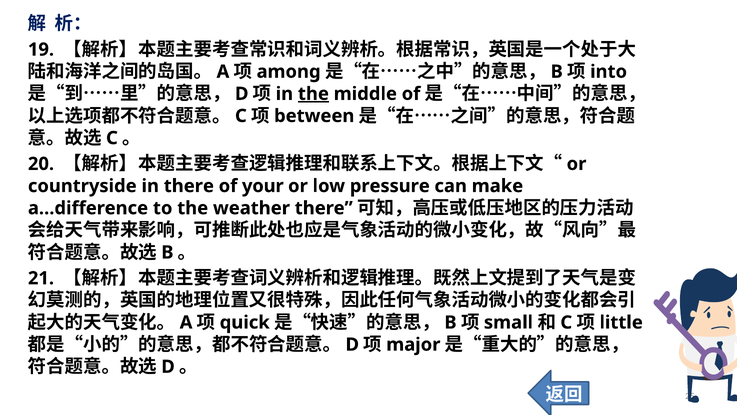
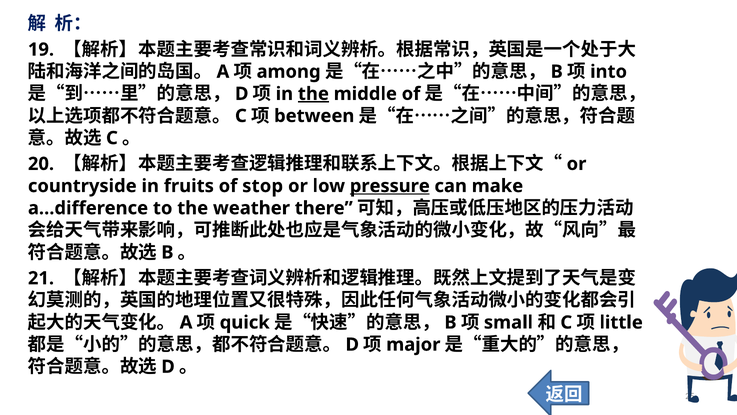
in there: there -> fruits
your: your -> stop
pressure underline: none -> present
